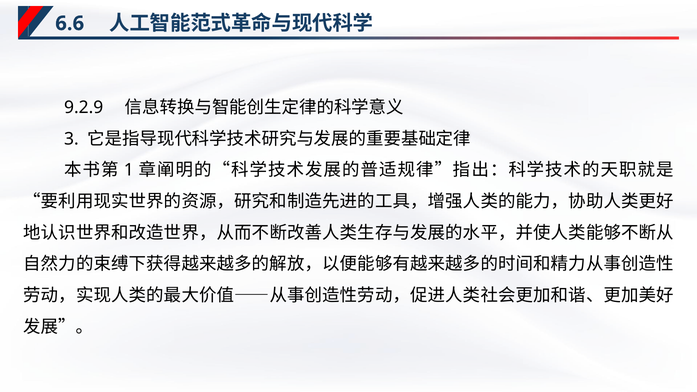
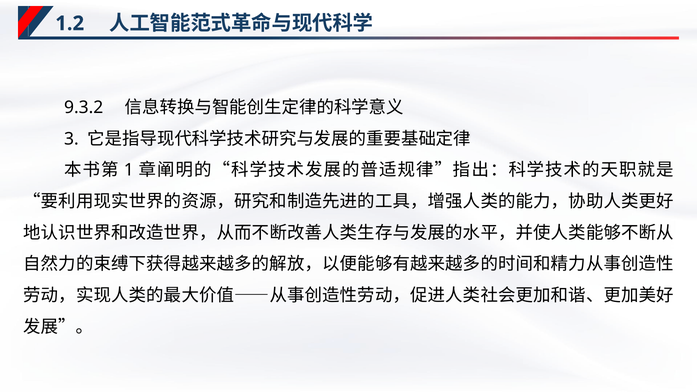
6.6: 6.6 -> 1.2
9.2.9: 9.2.9 -> 9.3.2
